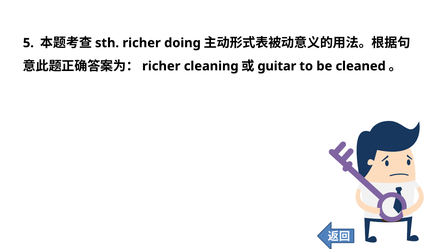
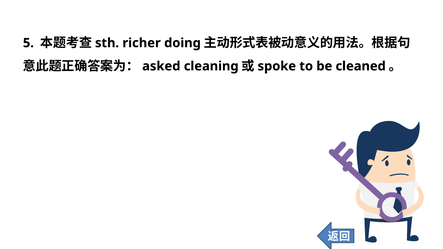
richer at (161, 66): richer -> asked
guitar: guitar -> spoke
